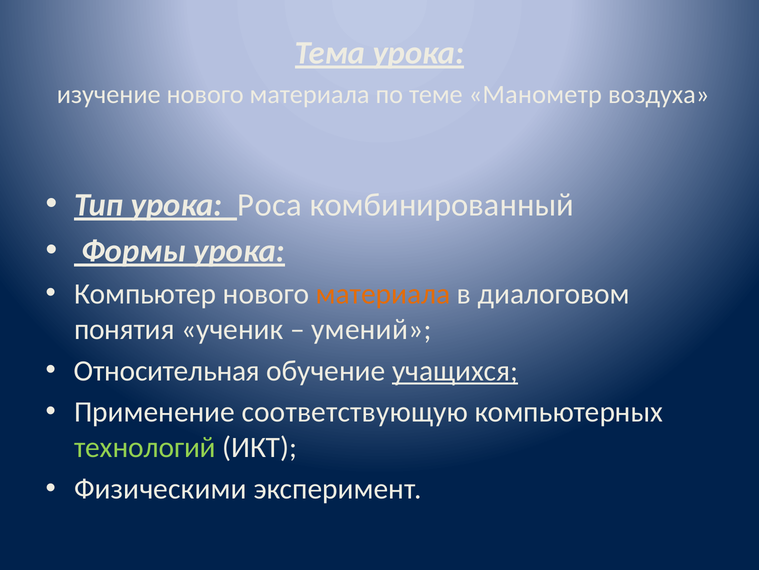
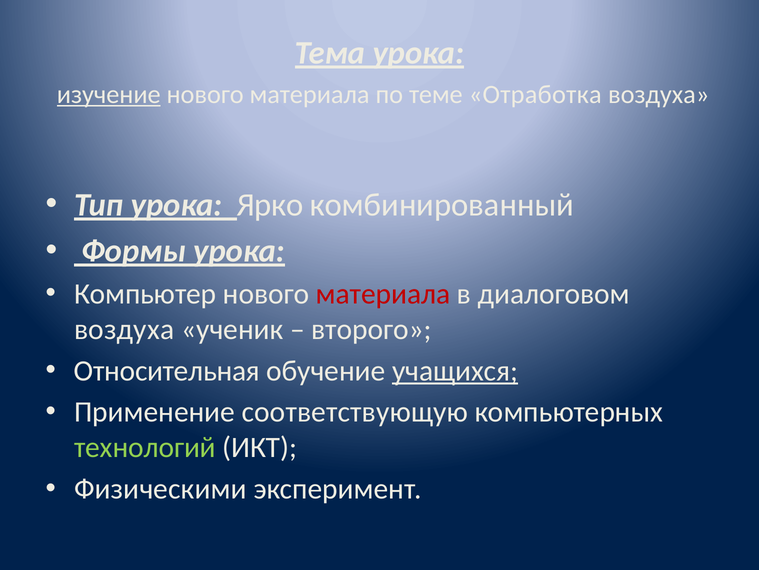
изучение underline: none -> present
Манометр: Манометр -> Отработка
Роса: Роса -> Ярко
материала at (383, 294) colour: orange -> red
понятия at (124, 329): понятия -> воздуха
умений: умений -> второго
